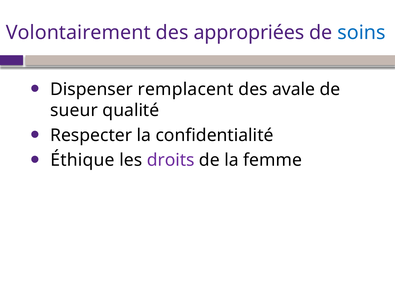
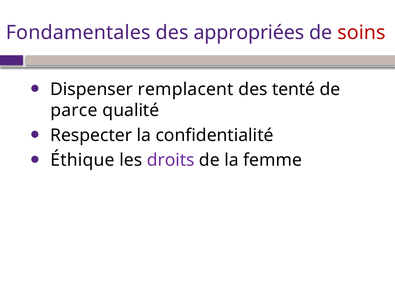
Volontairement: Volontairement -> Fondamentales
soins colour: blue -> red
avale: avale -> tenté
sueur: sueur -> parce
